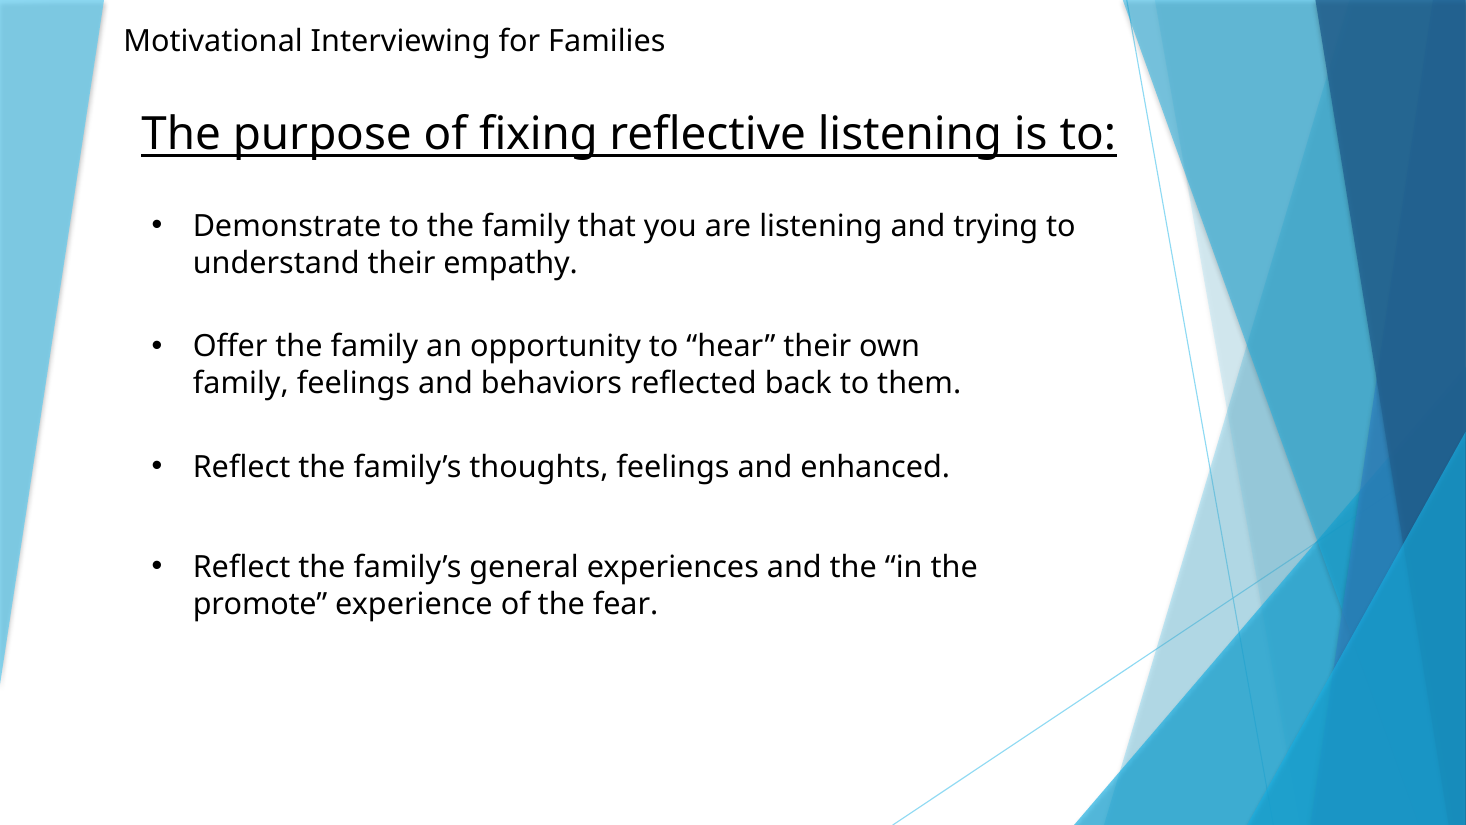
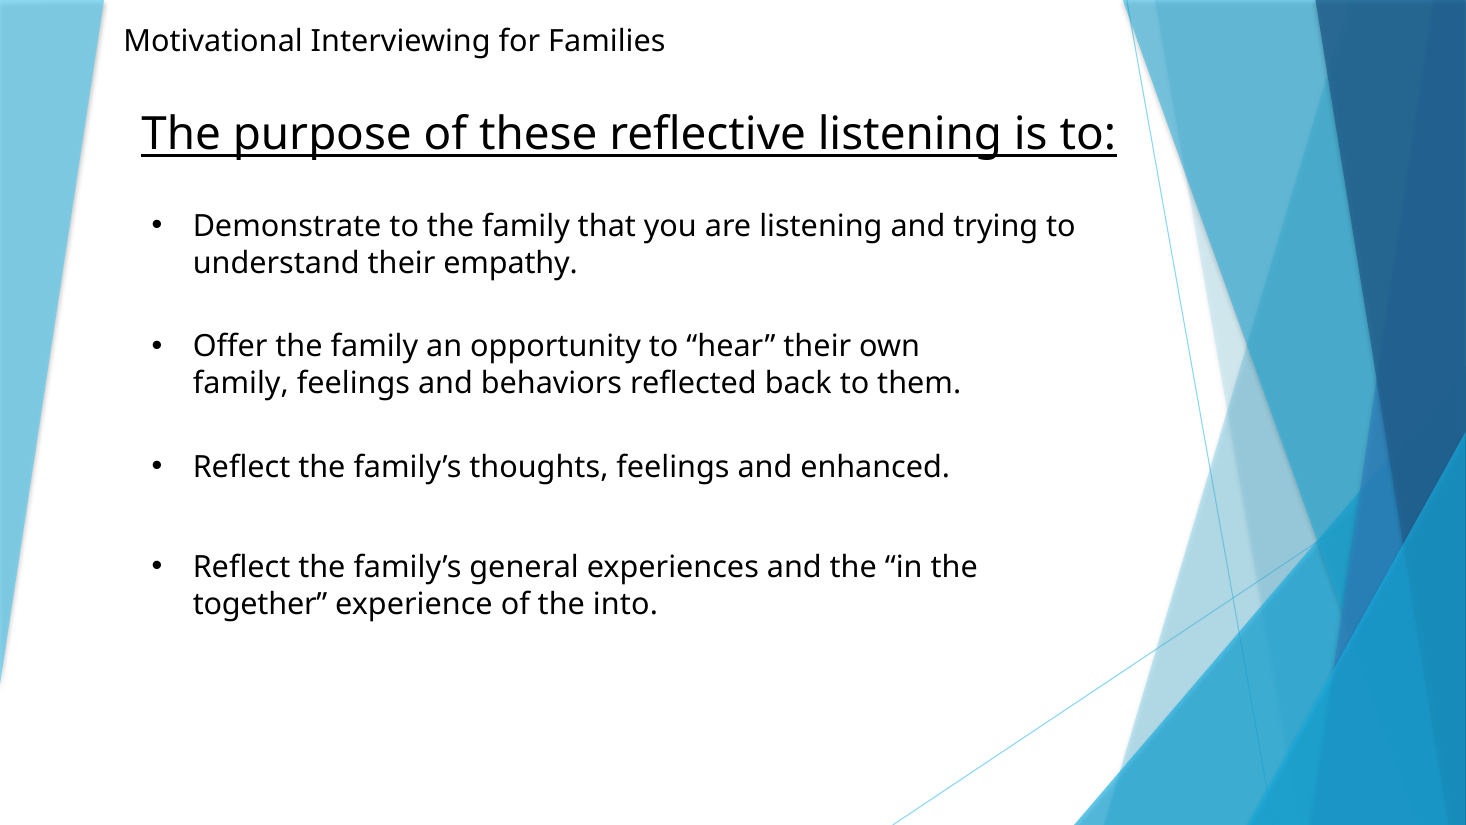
fixing: fixing -> these
promote: promote -> together
fear: fear -> into
